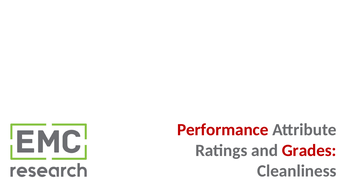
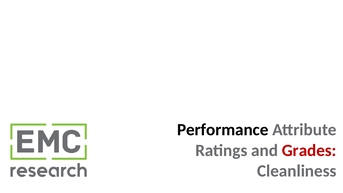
Performance colour: red -> black
